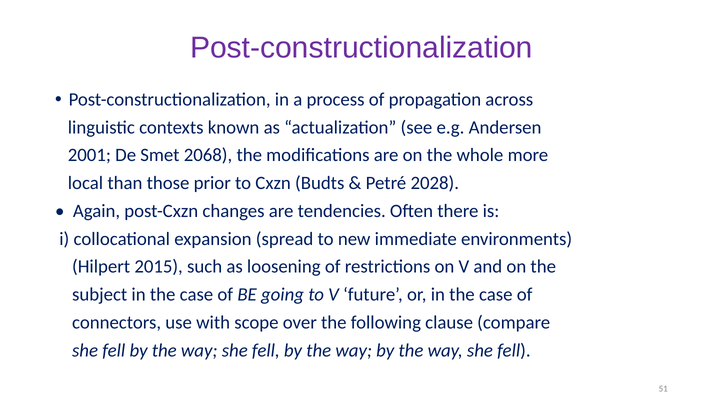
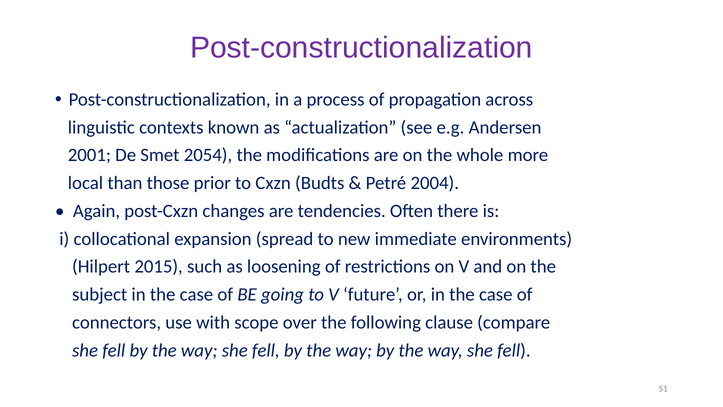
2068: 2068 -> 2054
2028: 2028 -> 2004
